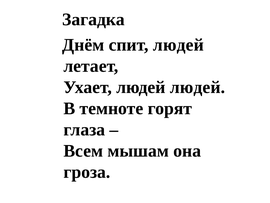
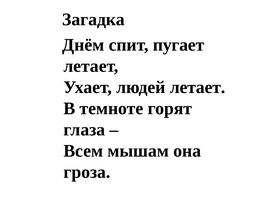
спит людей: людей -> пугает
людей людей: людей -> летает
